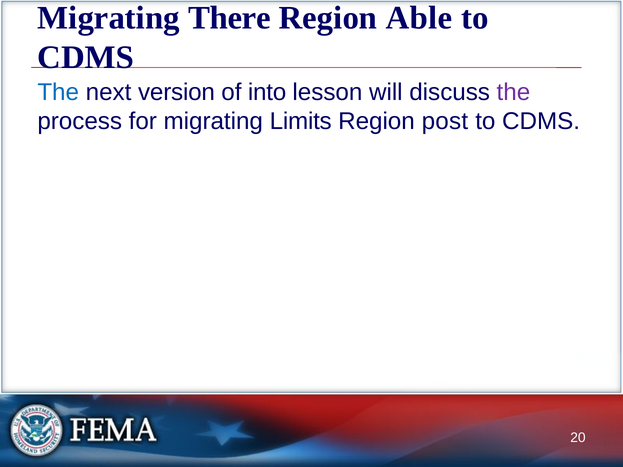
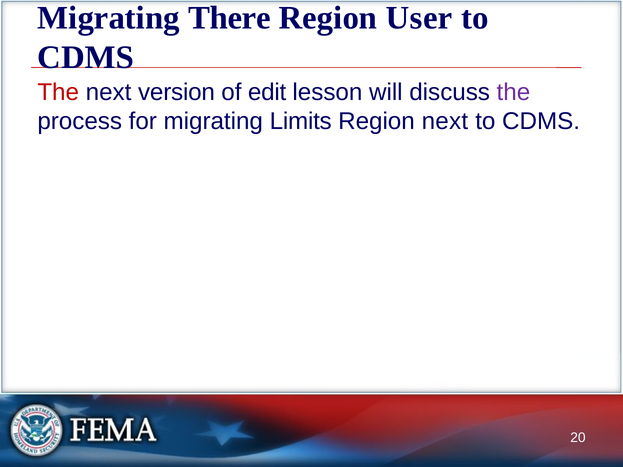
Able: Able -> User
The at (58, 92) colour: blue -> red
into: into -> edit
Region post: post -> next
